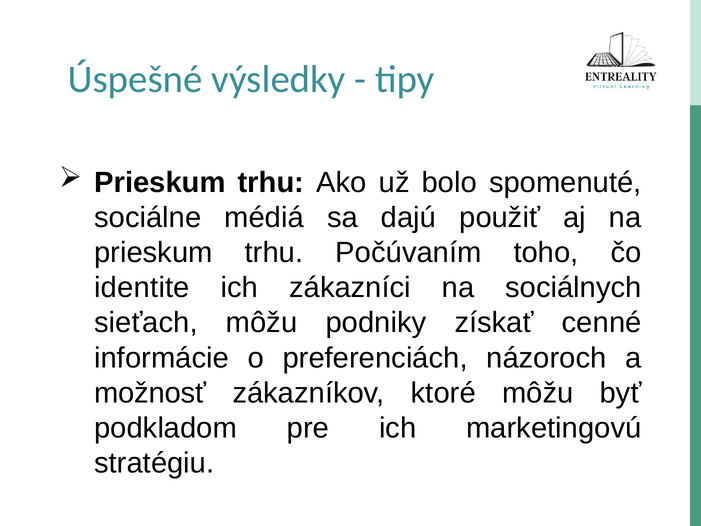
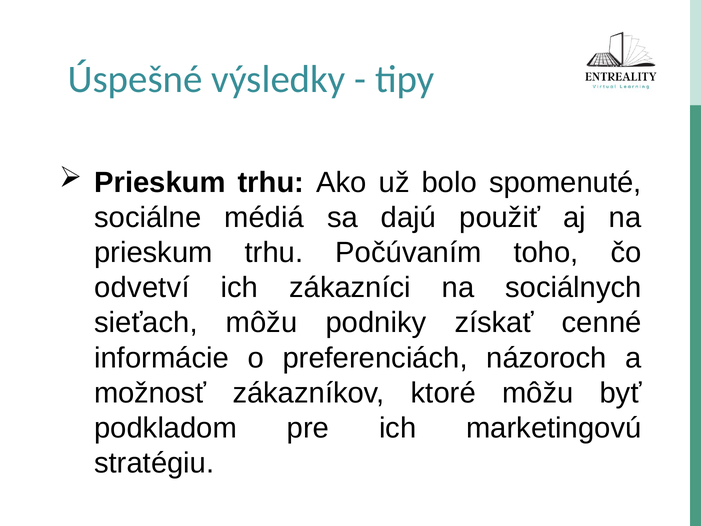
identite: identite -> odvetví
